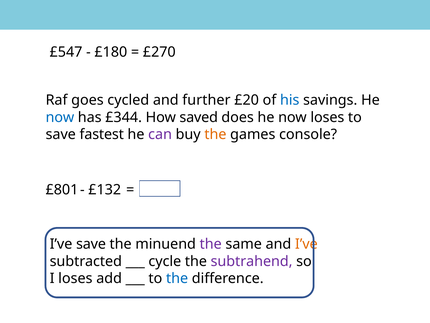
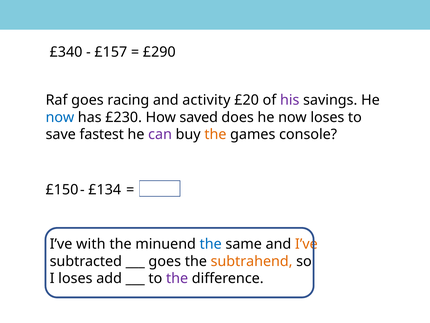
£547: £547 -> £340
£180: £180 -> £157
£270: £270 -> £290
cycled: cycled -> racing
further: further -> activity
his colour: blue -> purple
£344: £344 -> £230
£801: £801 -> £150
£132: £132 -> £134
I’ve save: save -> with
the at (211, 244) colour: purple -> blue
cycle at (165, 261): cycle -> goes
subtrahend colour: purple -> orange
the at (177, 278) colour: blue -> purple
